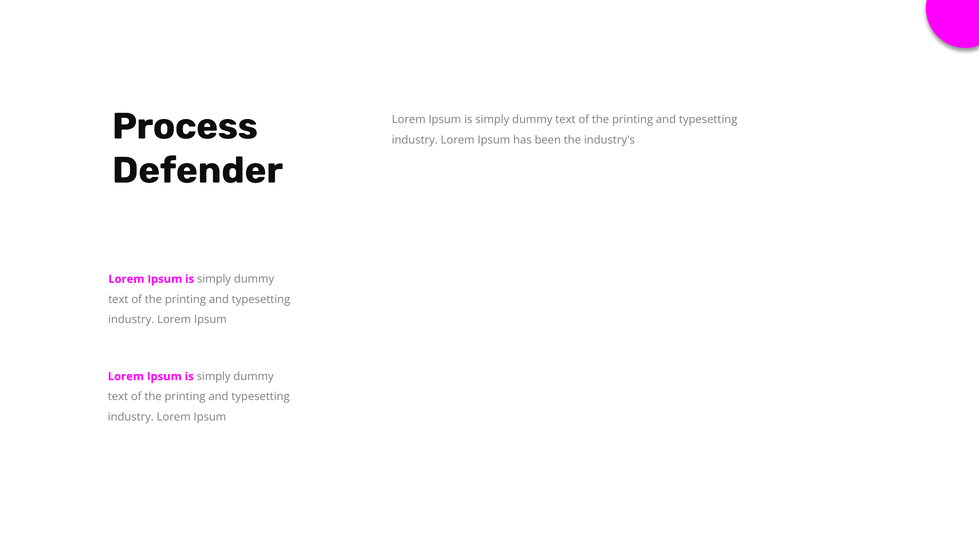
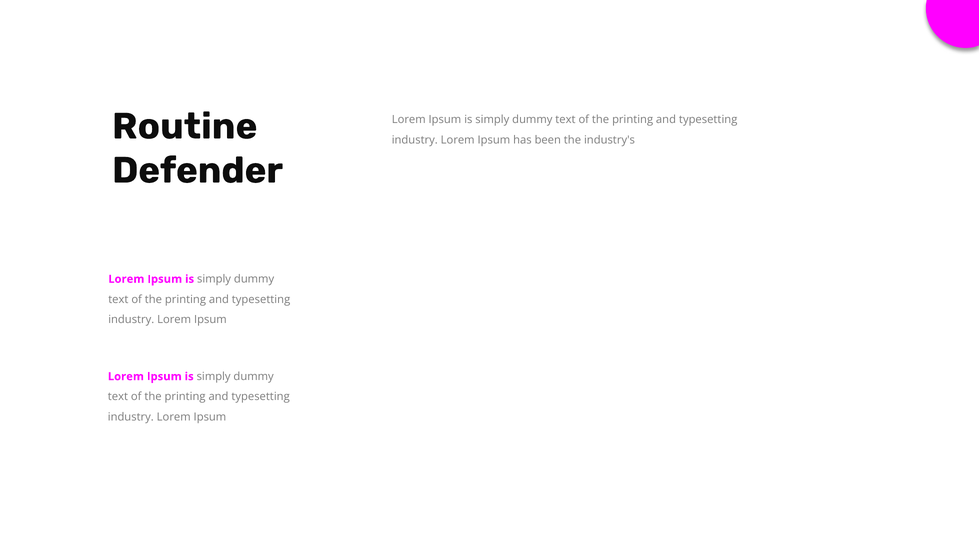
Process: Process -> Routine
